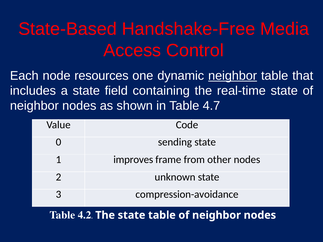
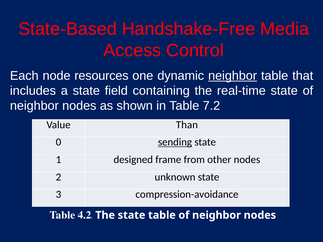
4.7: 4.7 -> 7.2
Code: Code -> Than
sending underline: none -> present
improves: improves -> designed
